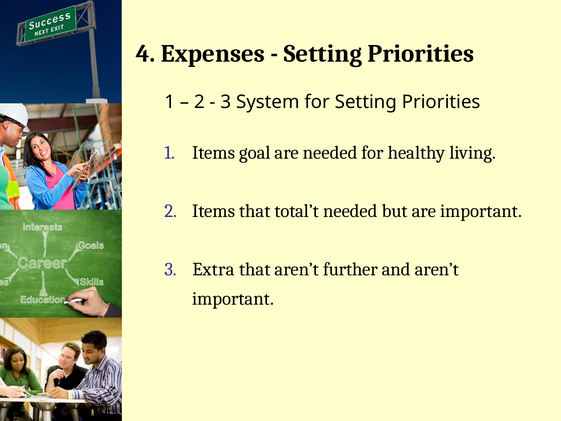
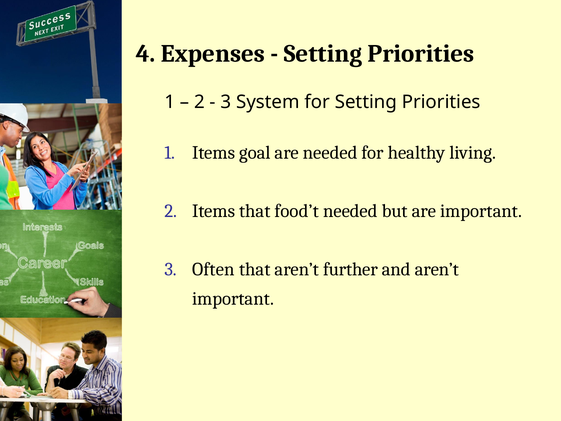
total’t: total’t -> food’t
Extra: Extra -> Often
